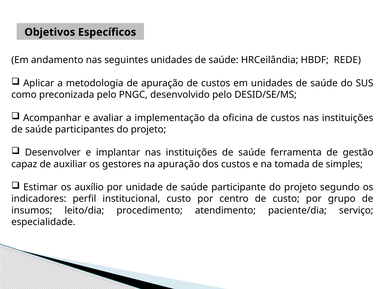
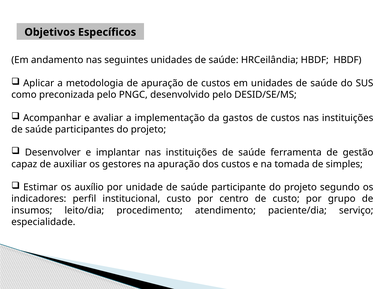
HBDF REDE: REDE -> HBDF
oficina: oficina -> gastos
